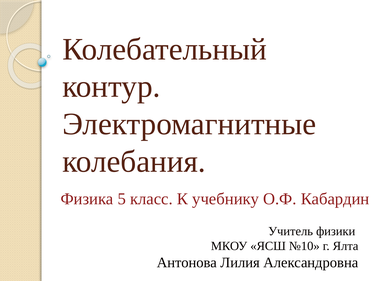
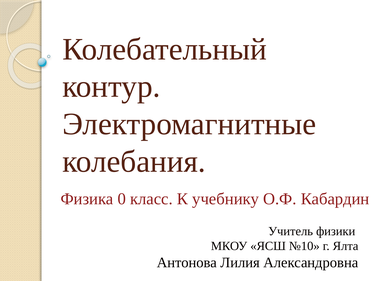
5: 5 -> 0
